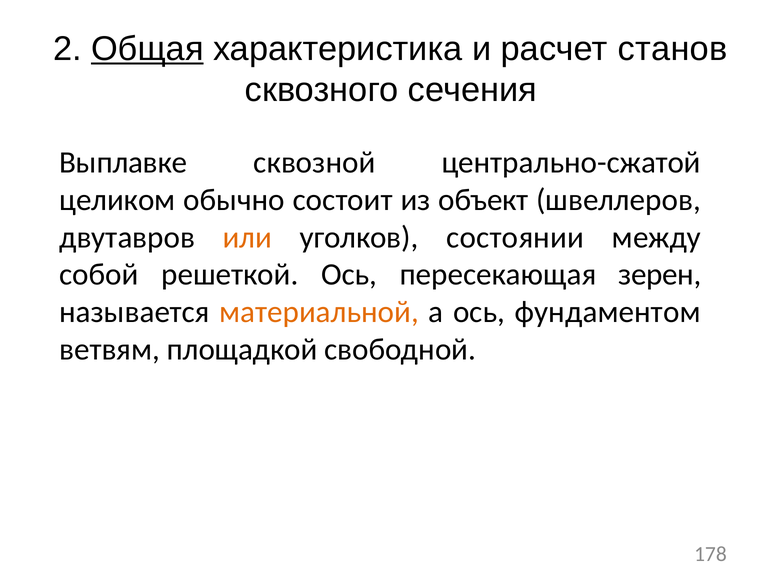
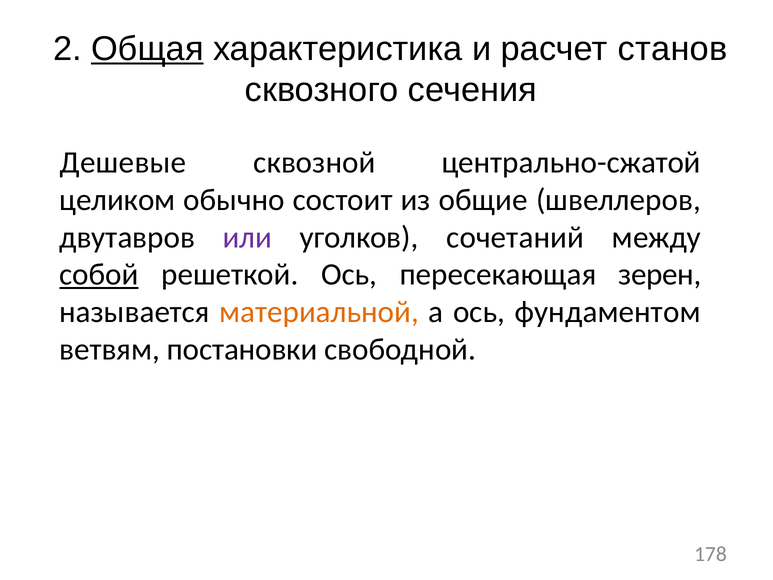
Выплавке: Выплавке -> Дешевые
объект: объект -> общие
или colour: orange -> purple
состоянии: состоянии -> сочетаний
собой underline: none -> present
площадкой: площадкой -> постановки
